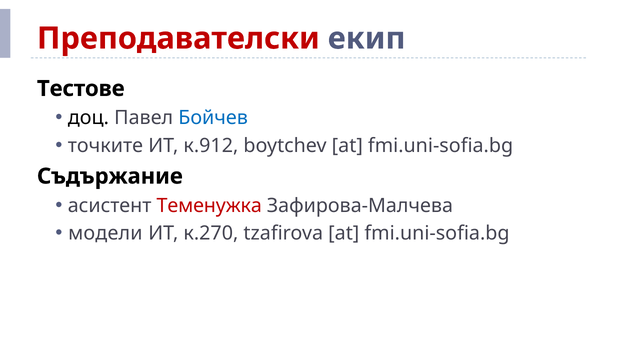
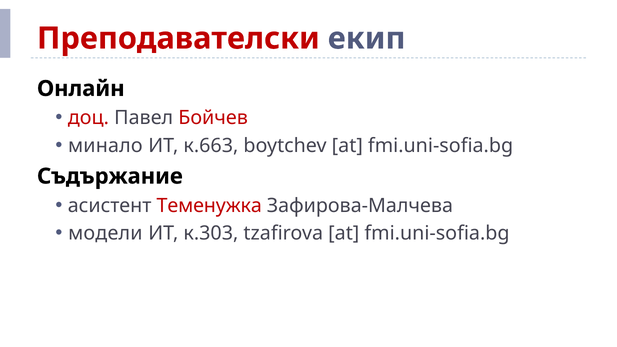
Тестове: Тестове -> Онлайн
доц colour: black -> red
Бойчев colour: blue -> red
точките: точките -> минало
к.912: к.912 -> к.663
к.270: к.270 -> к.303
